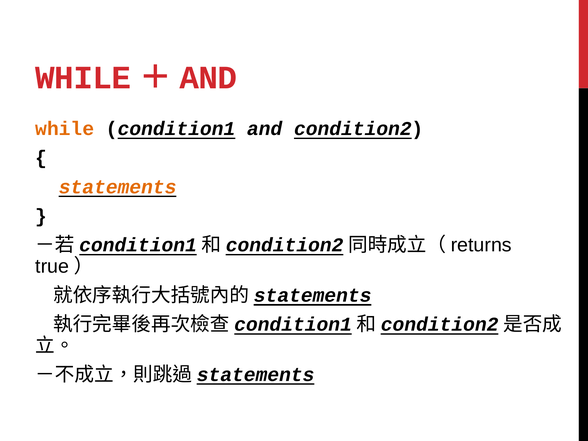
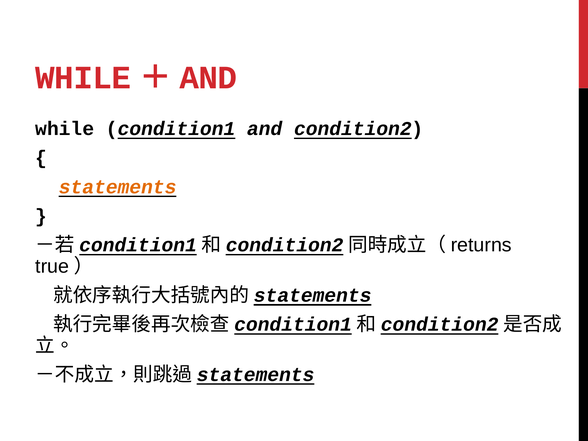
while colour: orange -> black
